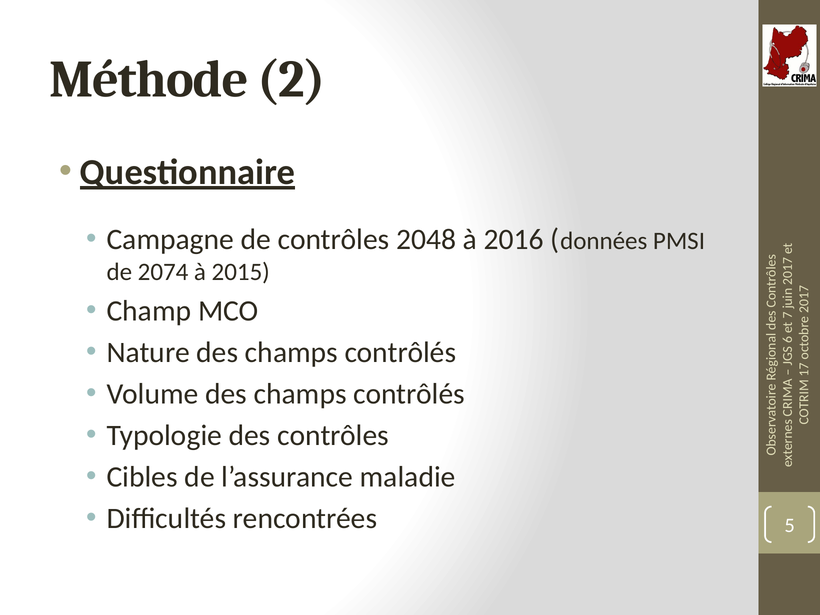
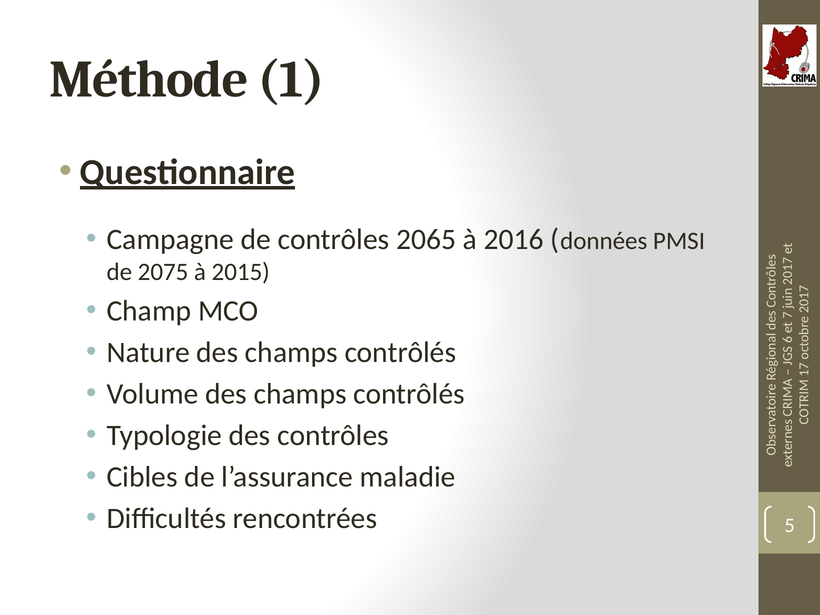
Méthode 2: 2 -> 1
2048: 2048 -> 2065
2074: 2074 -> 2075
